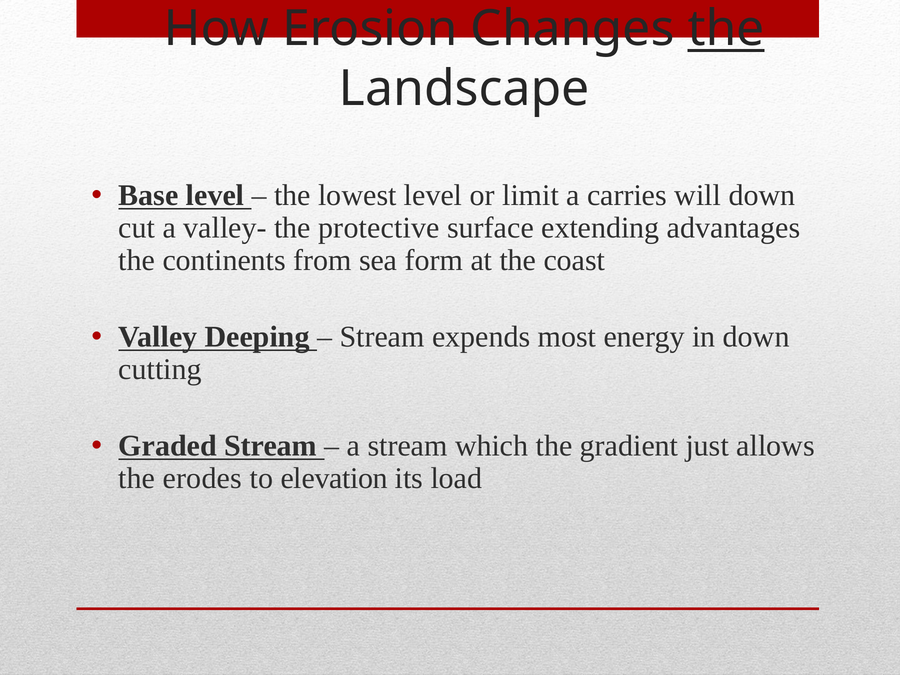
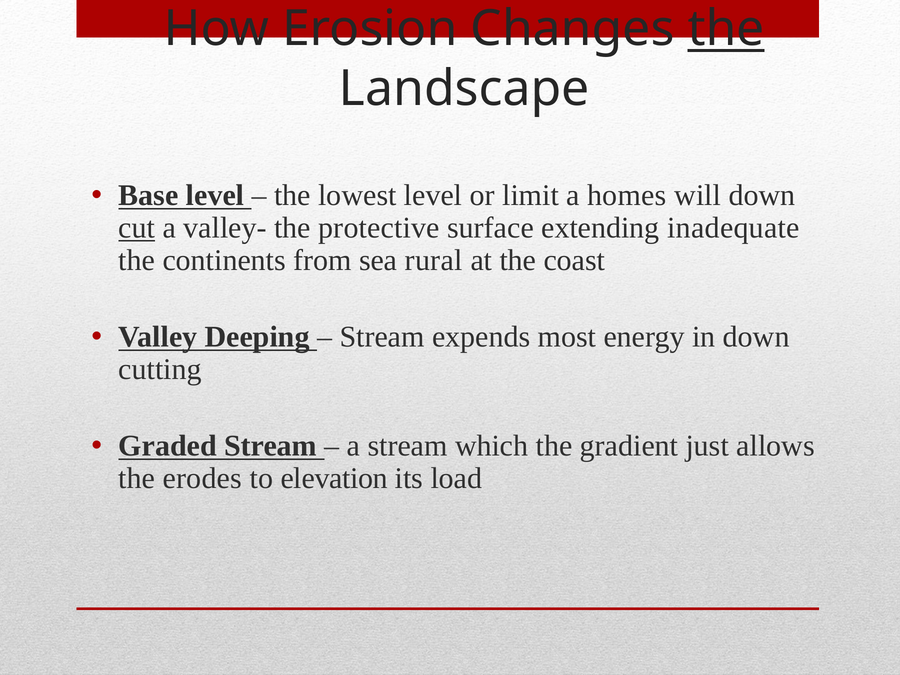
carries: carries -> homes
cut underline: none -> present
advantages: advantages -> inadequate
form: form -> rural
